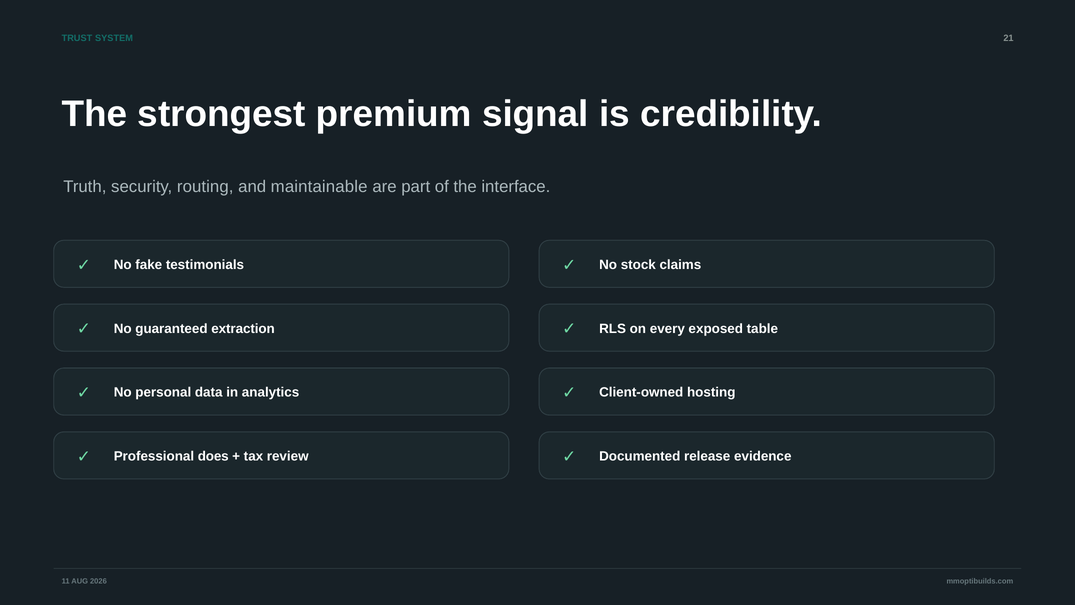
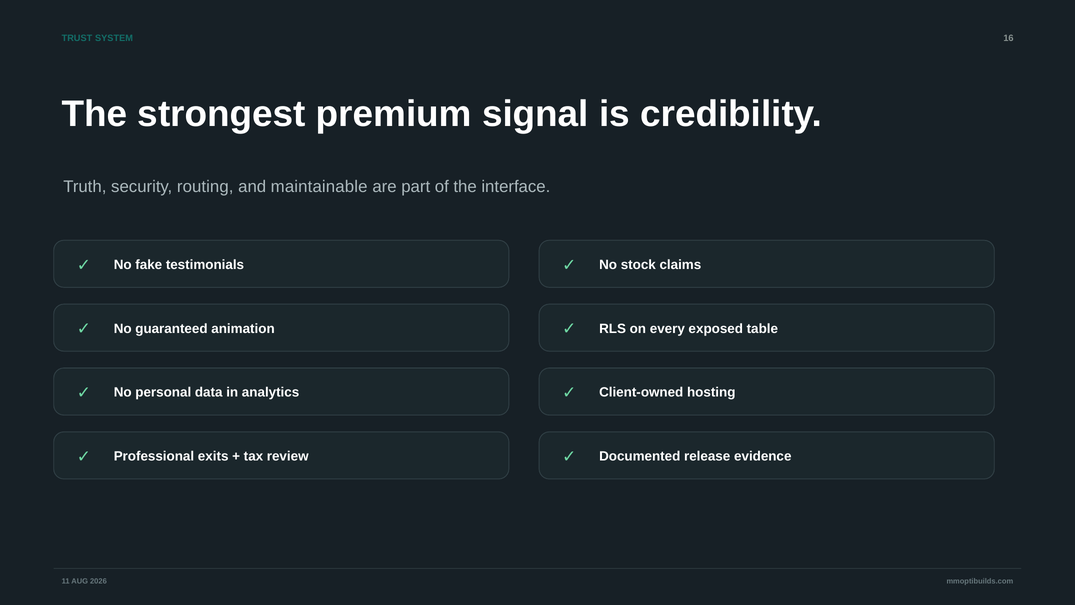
21: 21 -> 16
extraction: extraction -> animation
does: does -> exits
